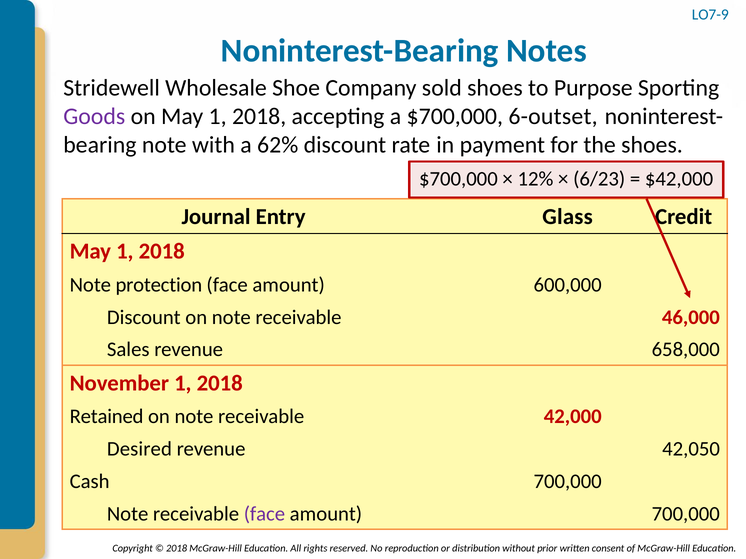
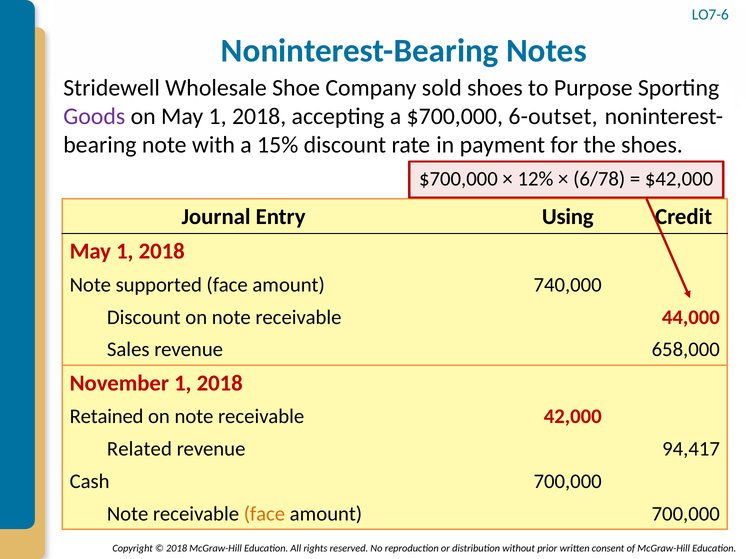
LO7-9: LO7-9 -> LO7-6
62%: 62% -> 15%
6/23: 6/23 -> 6/78
Glass: Glass -> Using
protection: protection -> supported
600,000: 600,000 -> 740,000
46,000: 46,000 -> 44,000
Desired: Desired -> Related
42,050: 42,050 -> 94,417
face at (264, 514) colour: purple -> orange
